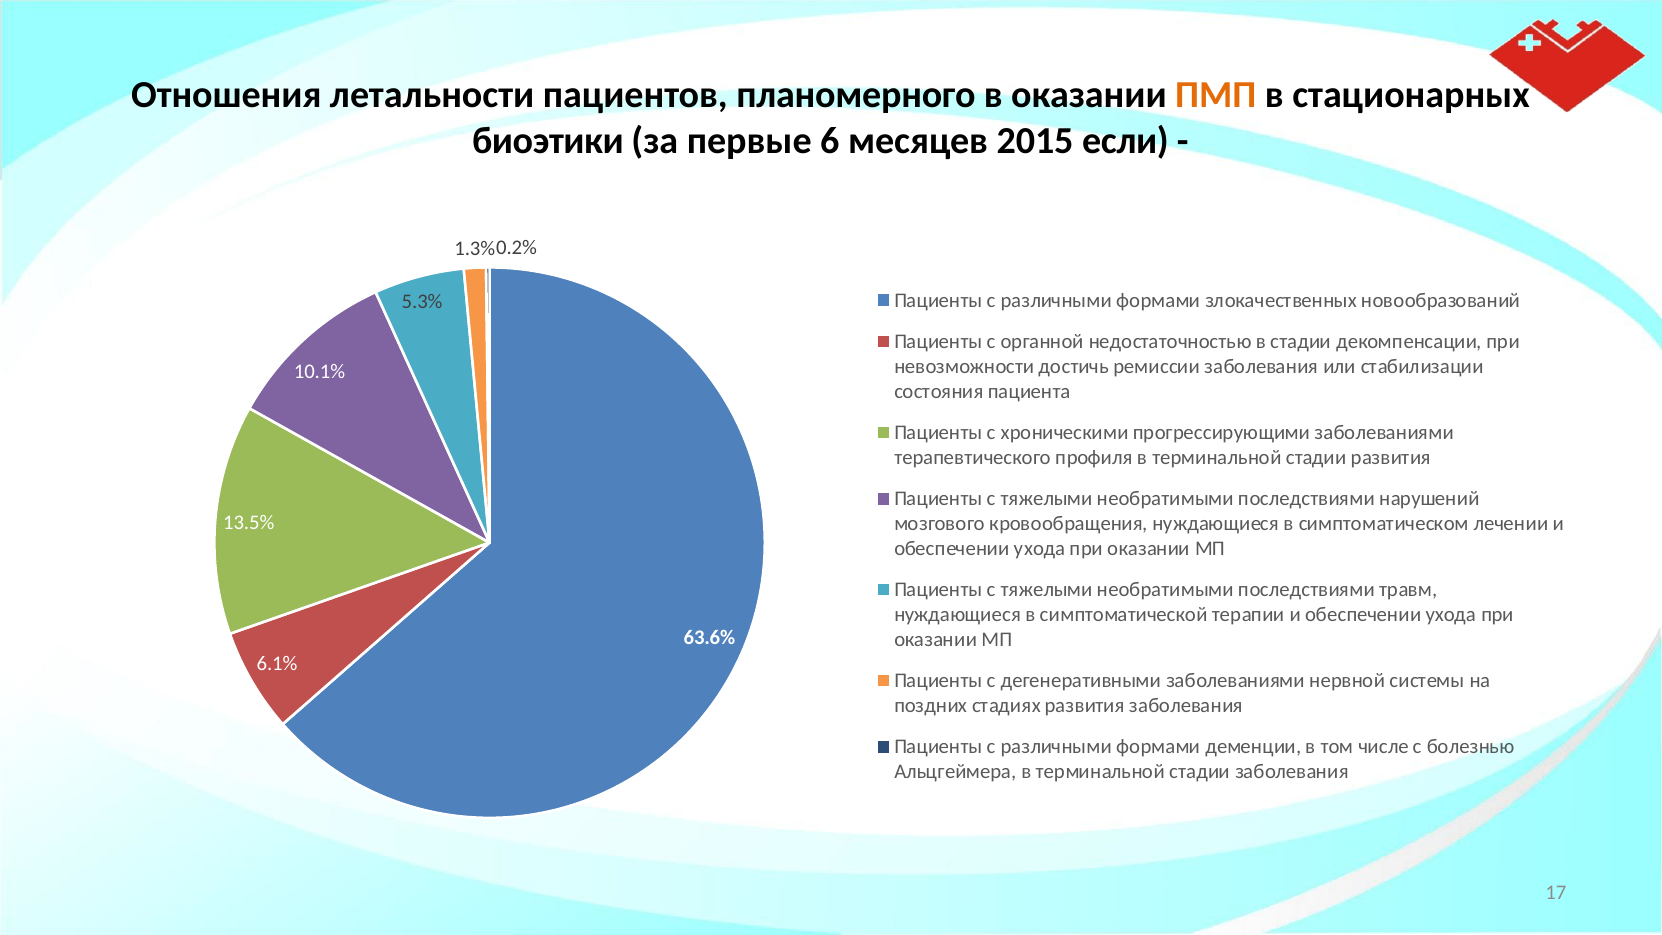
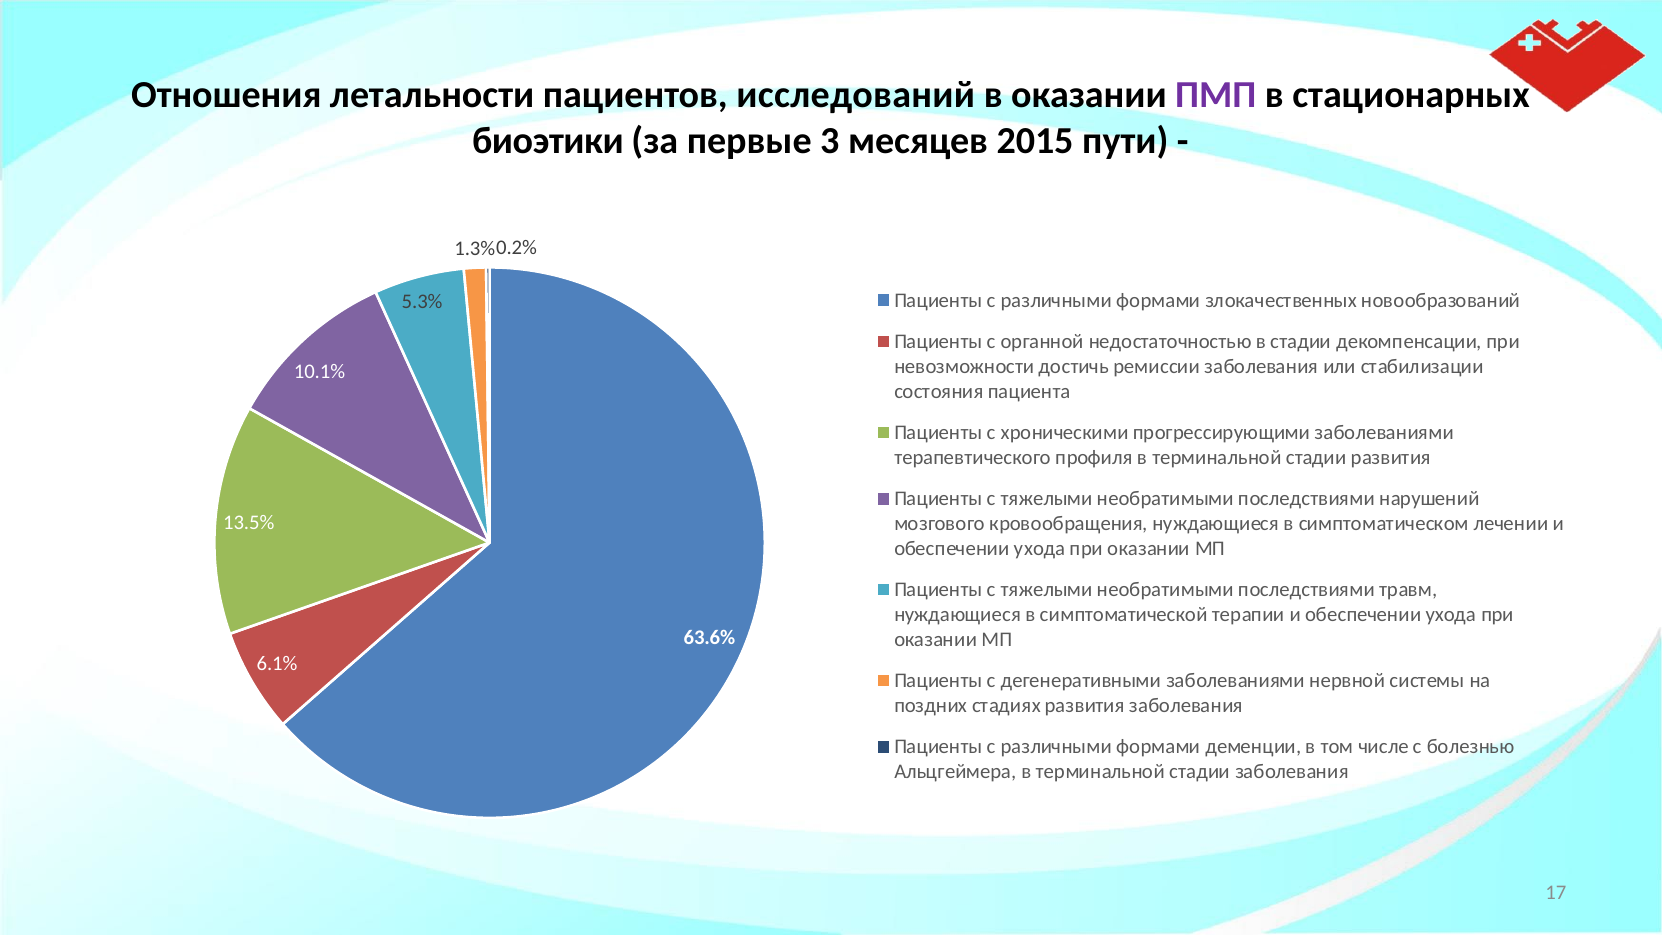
планомерного: планомерного -> исследований
ПМП colour: orange -> purple
6: 6 -> 3
если: если -> пути
